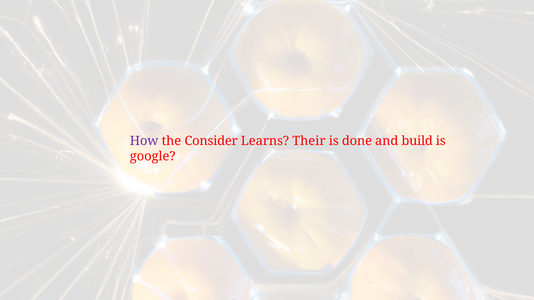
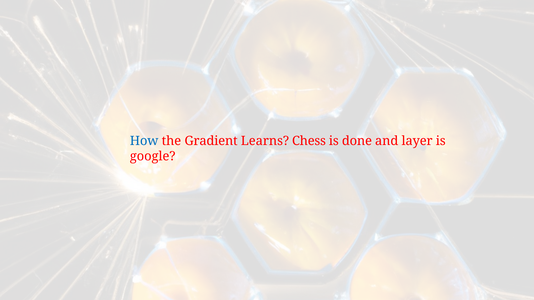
How colour: purple -> blue
Consider: Consider -> Gradient
Their: Their -> Chess
build: build -> layer
